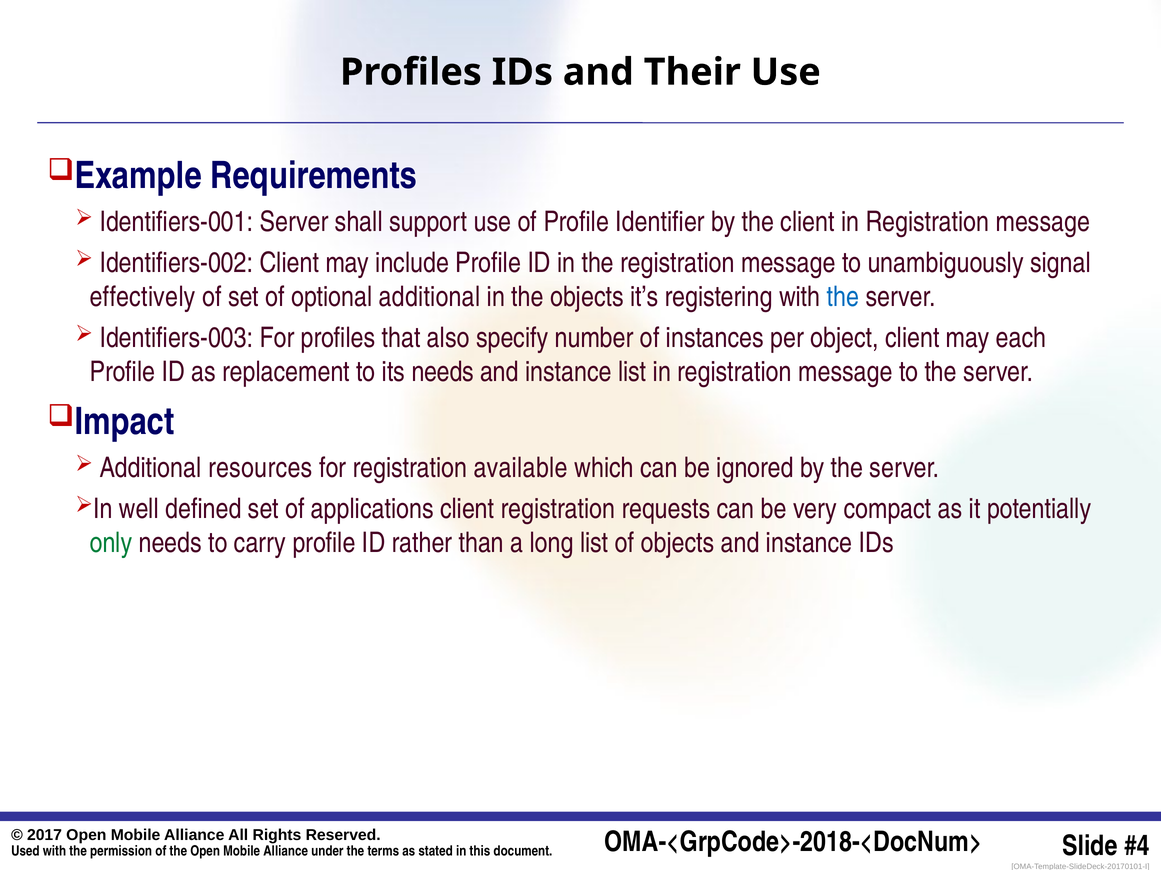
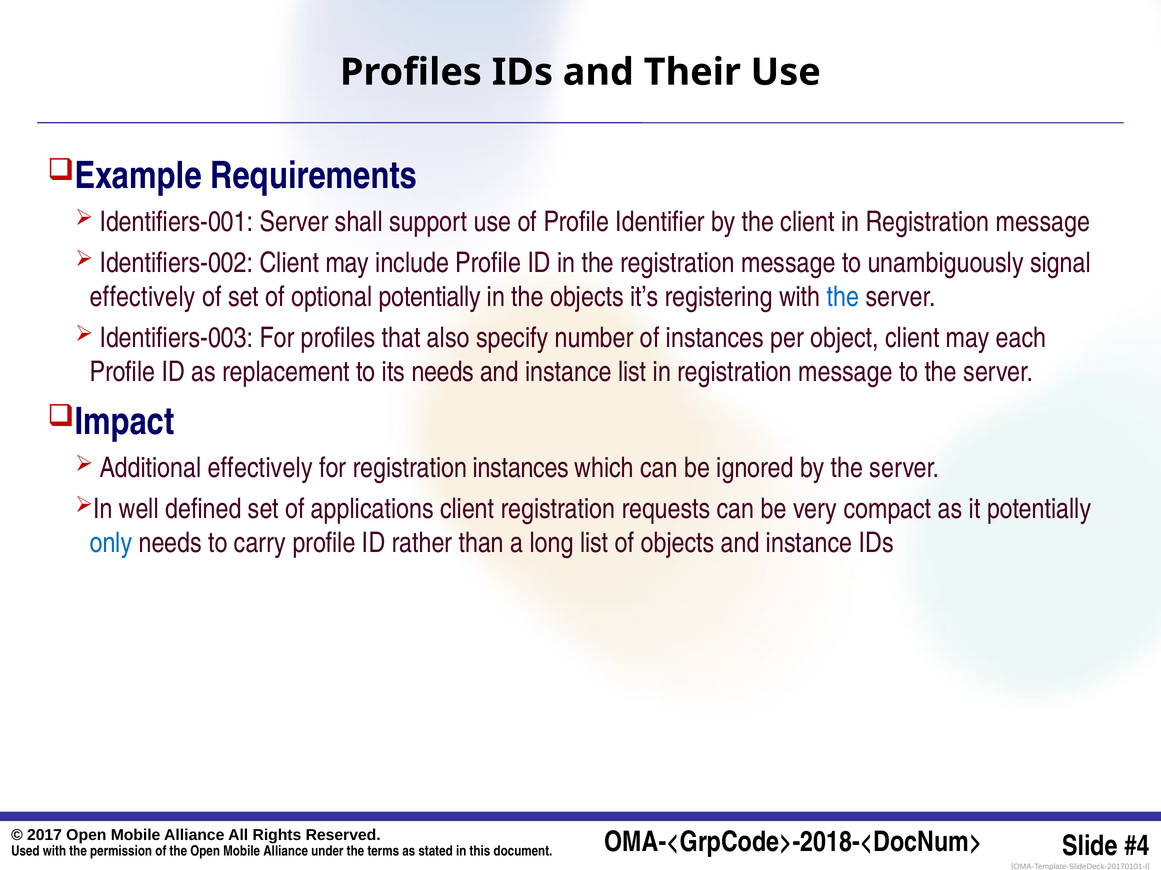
optional additional: additional -> potentially
Additional resources: resources -> effectively
registration available: available -> instances
only colour: green -> blue
